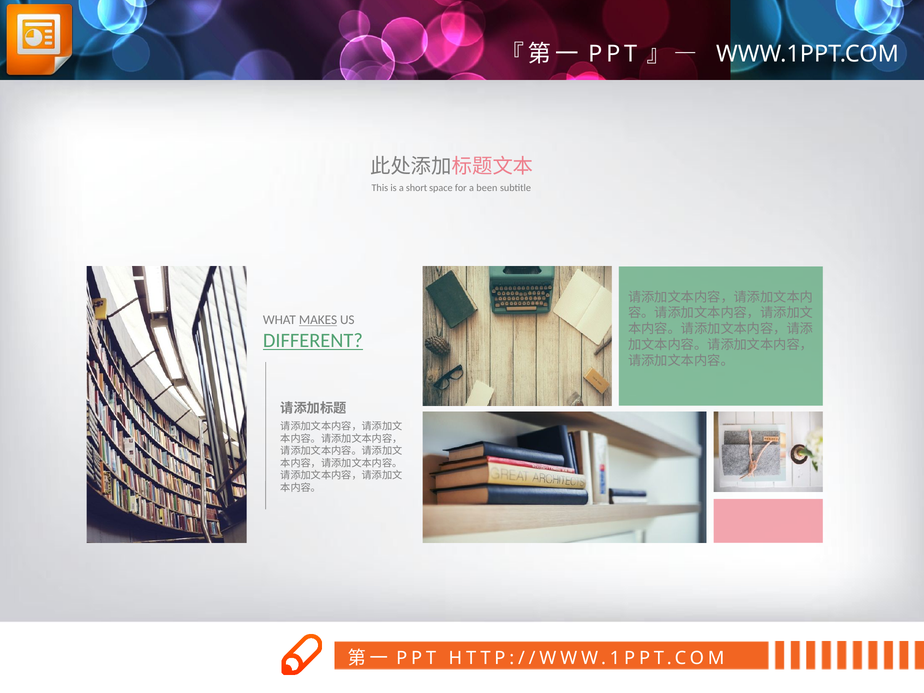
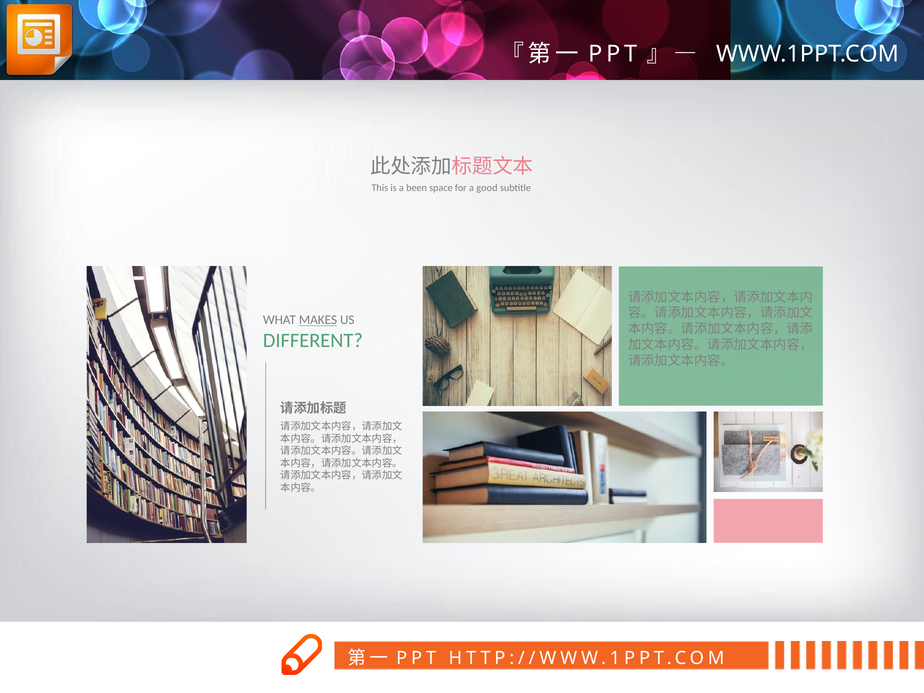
short: short -> been
been: been -> good
DIFFERENT underline: present -> none
